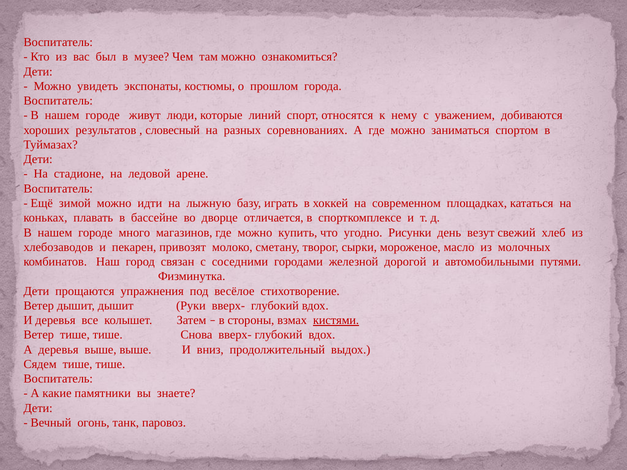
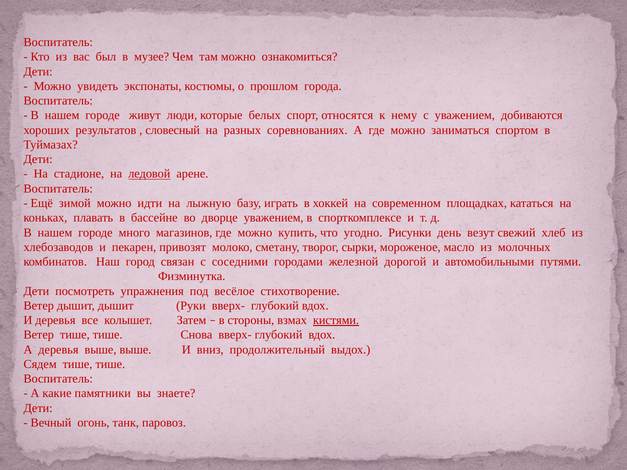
линий: линий -> белых
ледовой underline: none -> present
дворце отличается: отличается -> уважением
прощаются: прощаются -> посмотреть
